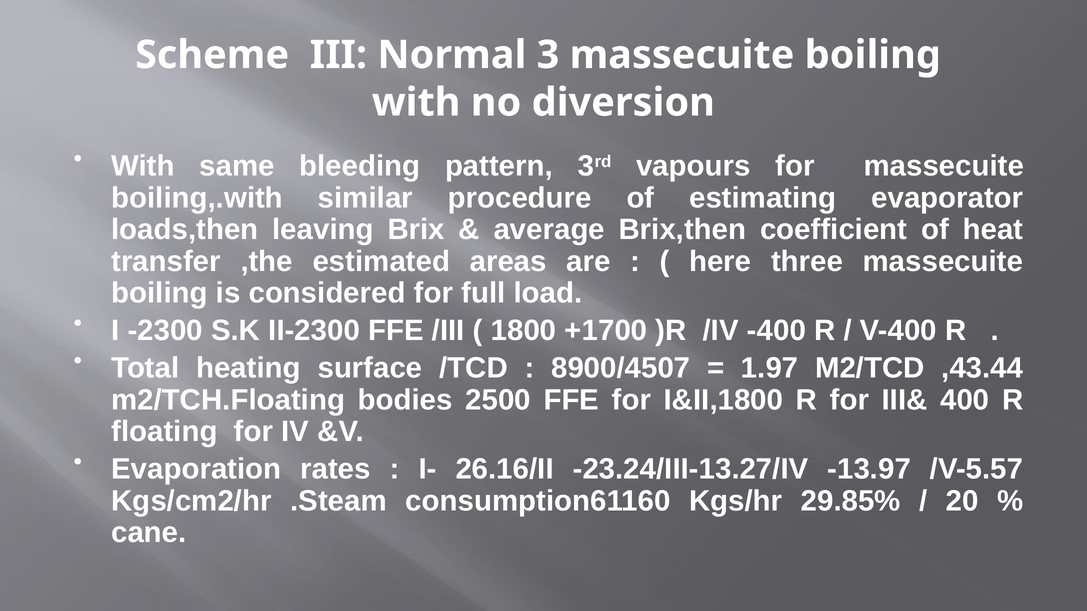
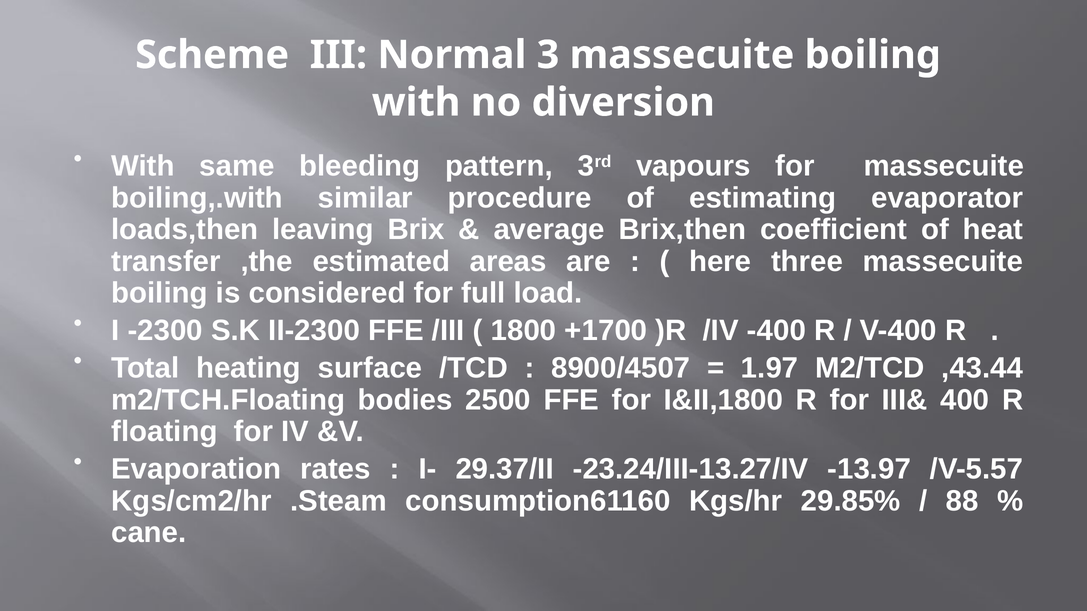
26.16/II: 26.16/II -> 29.37/II
20: 20 -> 88
